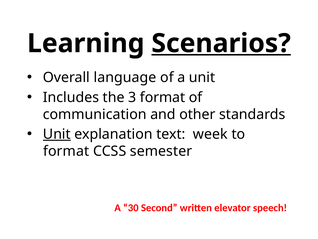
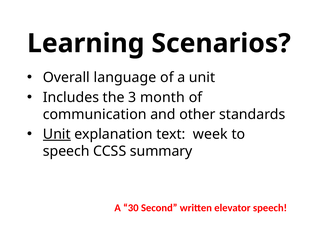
Scenarios underline: present -> none
3 format: format -> month
format at (66, 151): format -> speech
semester: semester -> summary
